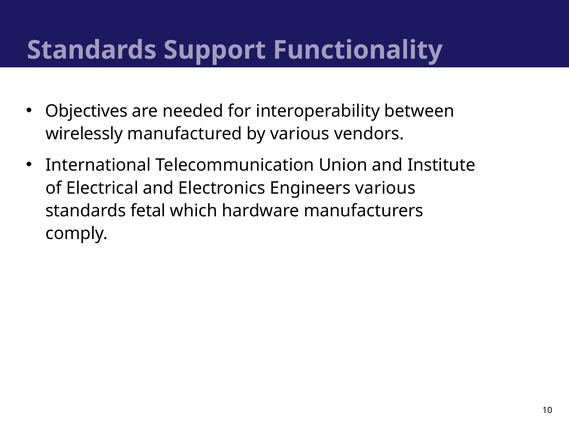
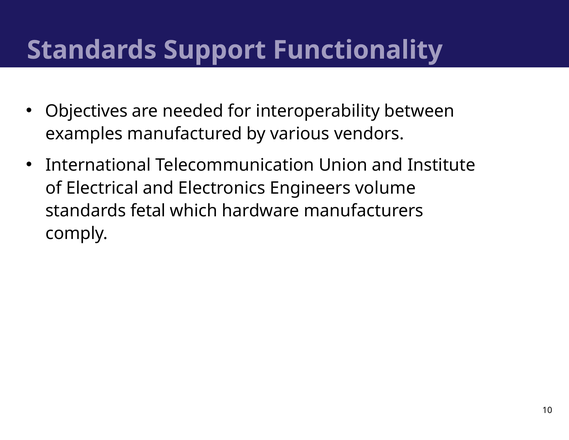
wirelessly: wirelessly -> examples
Engineers various: various -> volume
